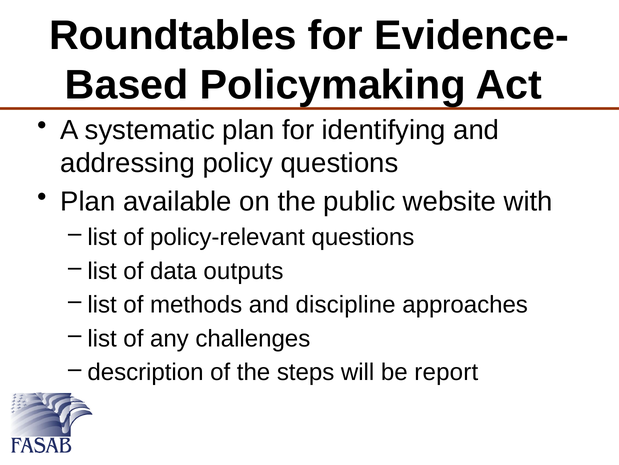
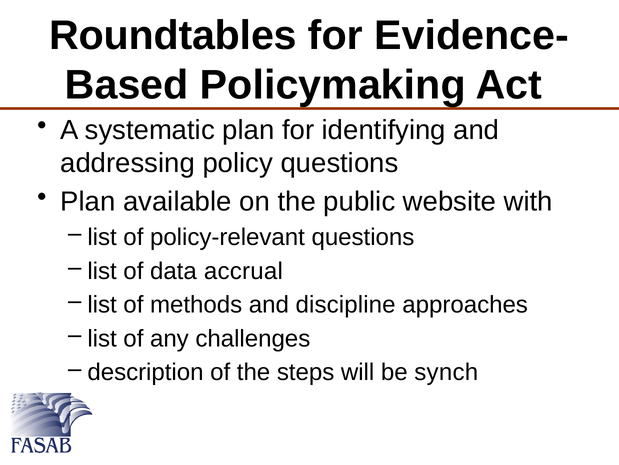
outputs: outputs -> accrual
report: report -> synch
